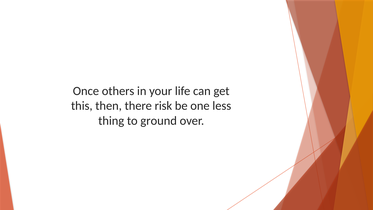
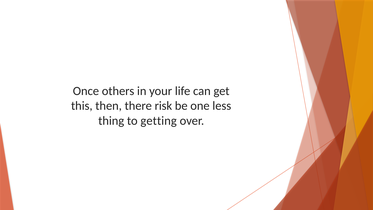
ground: ground -> getting
